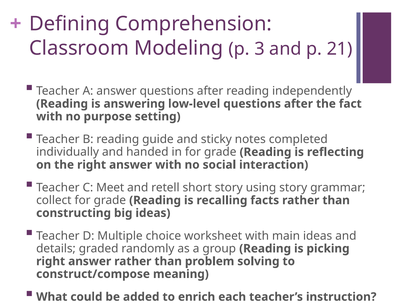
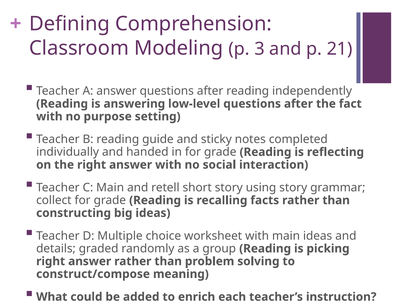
C Meet: Meet -> Main
